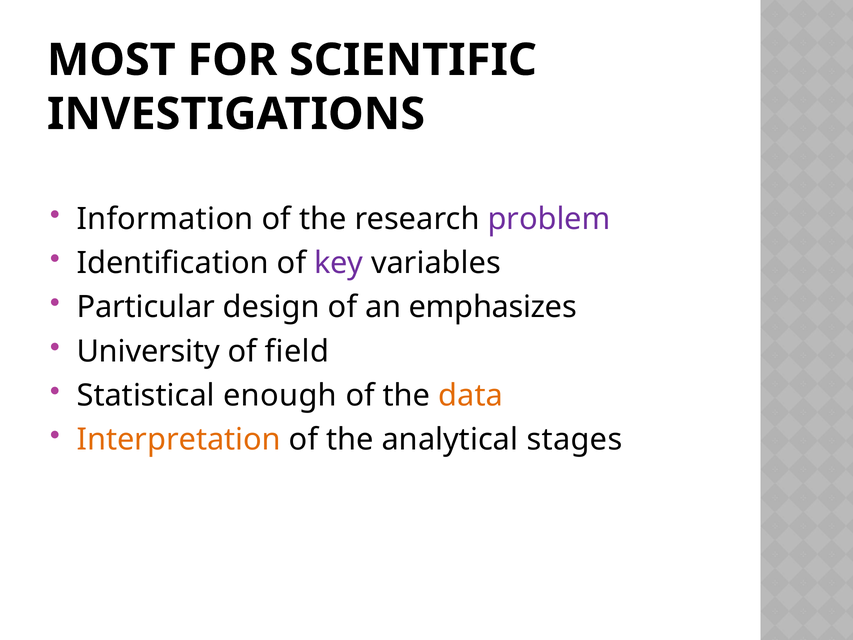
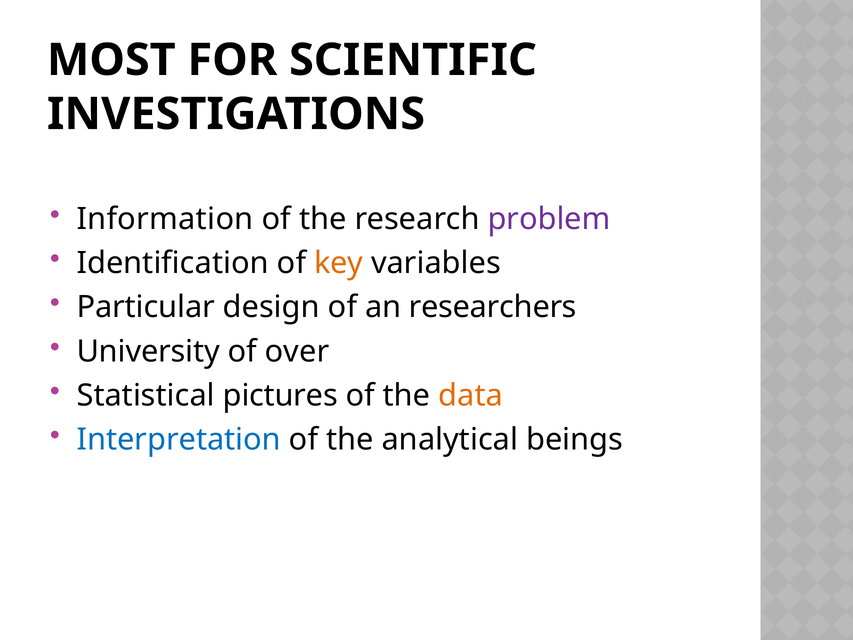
key colour: purple -> orange
emphasizes: emphasizes -> researchers
field: field -> over
enough: enough -> pictures
Interpretation colour: orange -> blue
stages: stages -> beings
